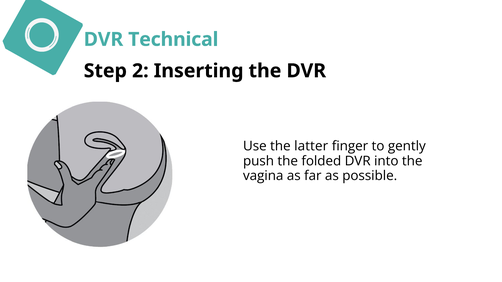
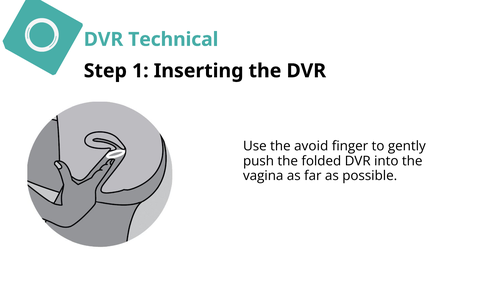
2: 2 -> 1
latter: latter -> avoid
